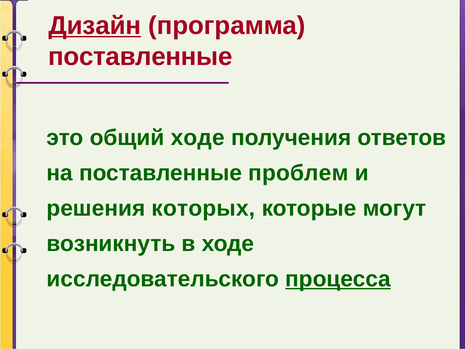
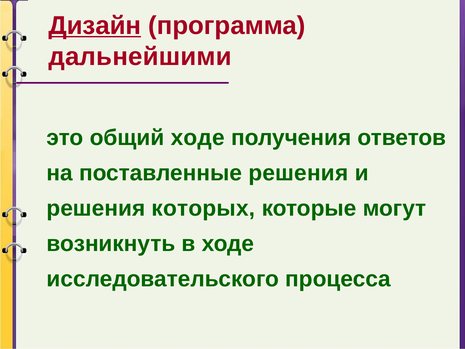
поставленные at (140, 57): поставленные -> дальнейшими
поставленные проблем: проблем -> решения
процесса underline: present -> none
